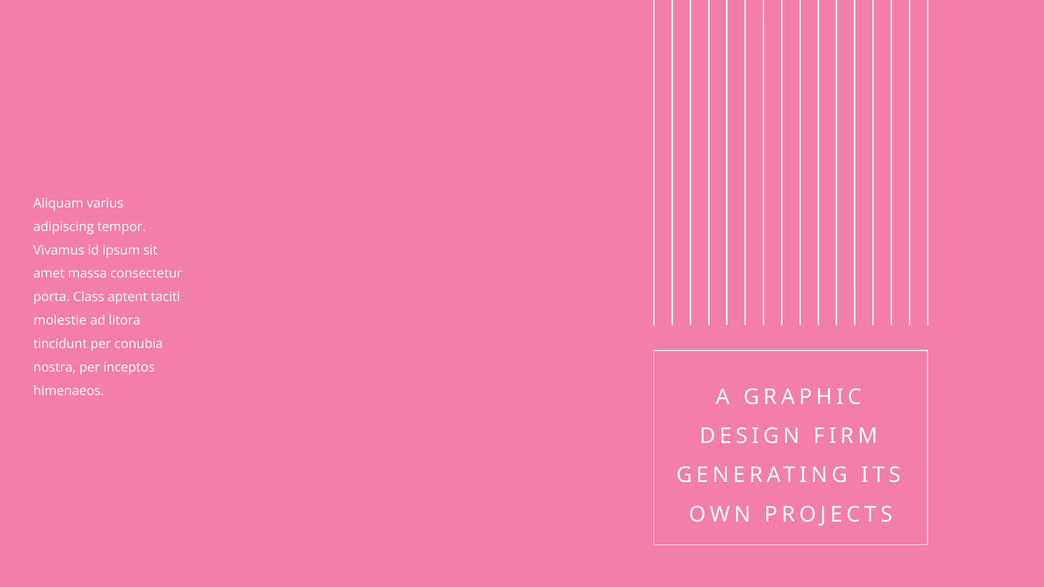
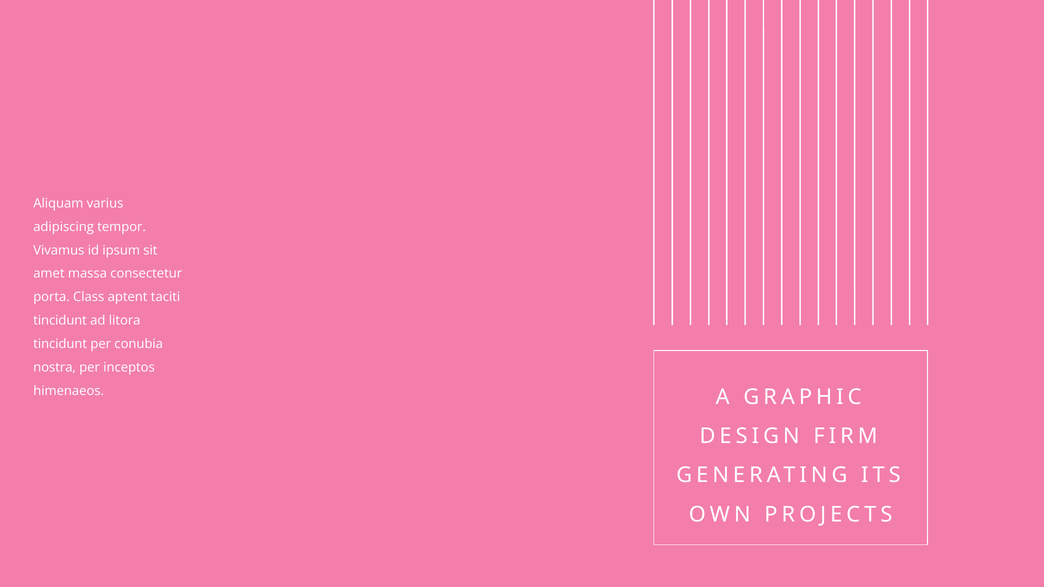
molestie at (60, 321): molestie -> tincidunt
